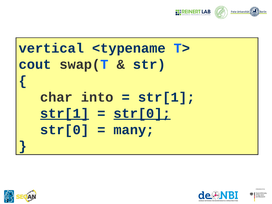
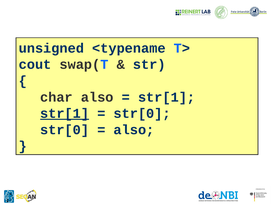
vertical: vertical -> unsigned
char into: into -> also
str[0 at (142, 113) underline: present -> none
many at (134, 130): many -> also
